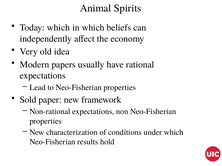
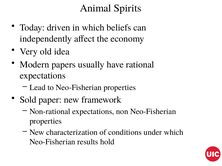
Today which: which -> driven
